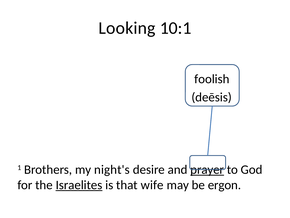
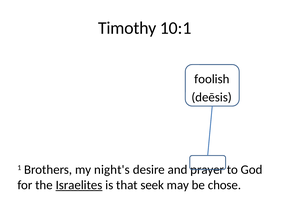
Looking: Looking -> Timothy
prayer underline: present -> none
wife: wife -> seek
ergon: ergon -> chose
